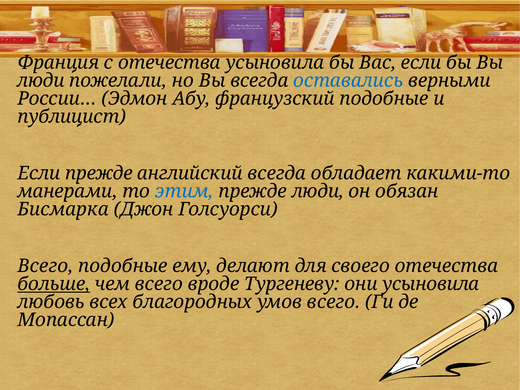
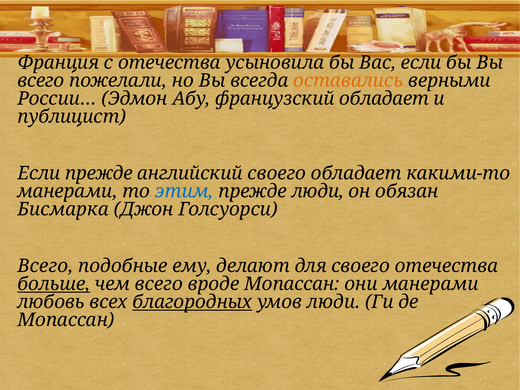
люди at (41, 81): люди -> всего
оставались colour: blue -> orange
французский подобные: подобные -> обладает
английский всегда: всегда -> своего
вроде Тургеневу: Тургеневу -> Мопассан
они усыновила: усыновила -> манерами
благородных underline: none -> present
умов всего: всего -> люди
